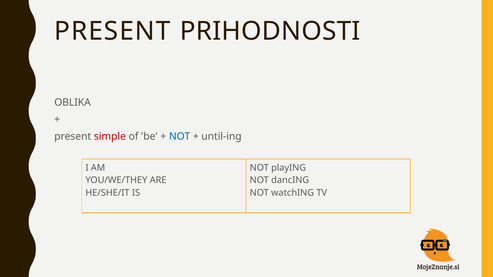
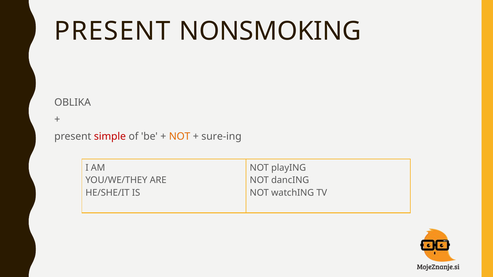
PRIHODNOSTI: PRIHODNOSTI -> NONSMOKING
NOT at (180, 137) colour: blue -> orange
until-ing: until-ing -> sure-ing
